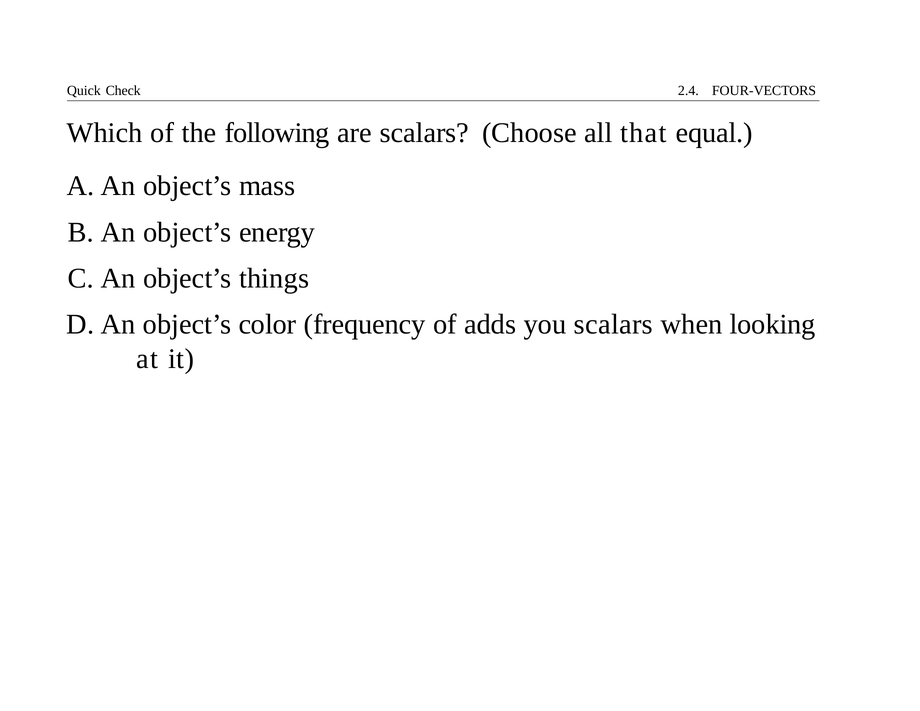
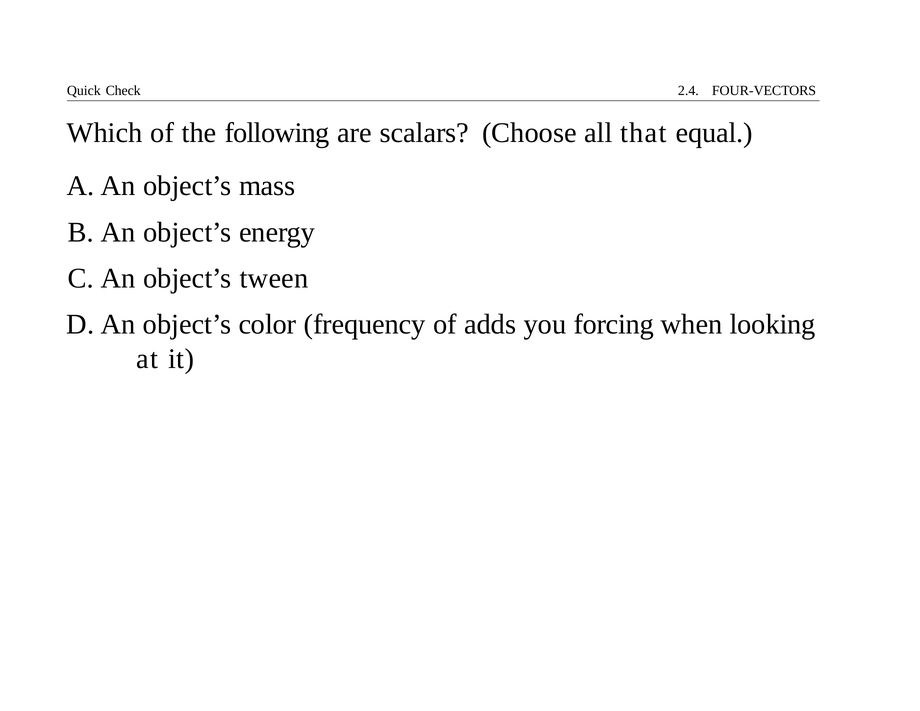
things: things -> tween
you scalars: scalars -> forcing
